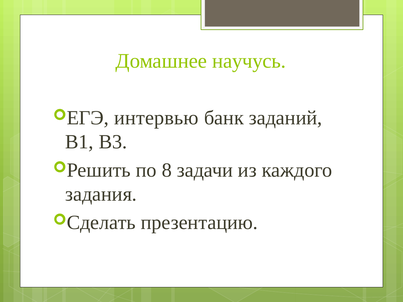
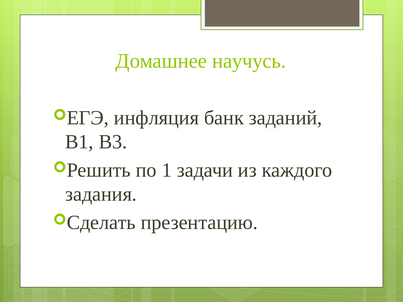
интервью: интервью -> инфляция
8: 8 -> 1
